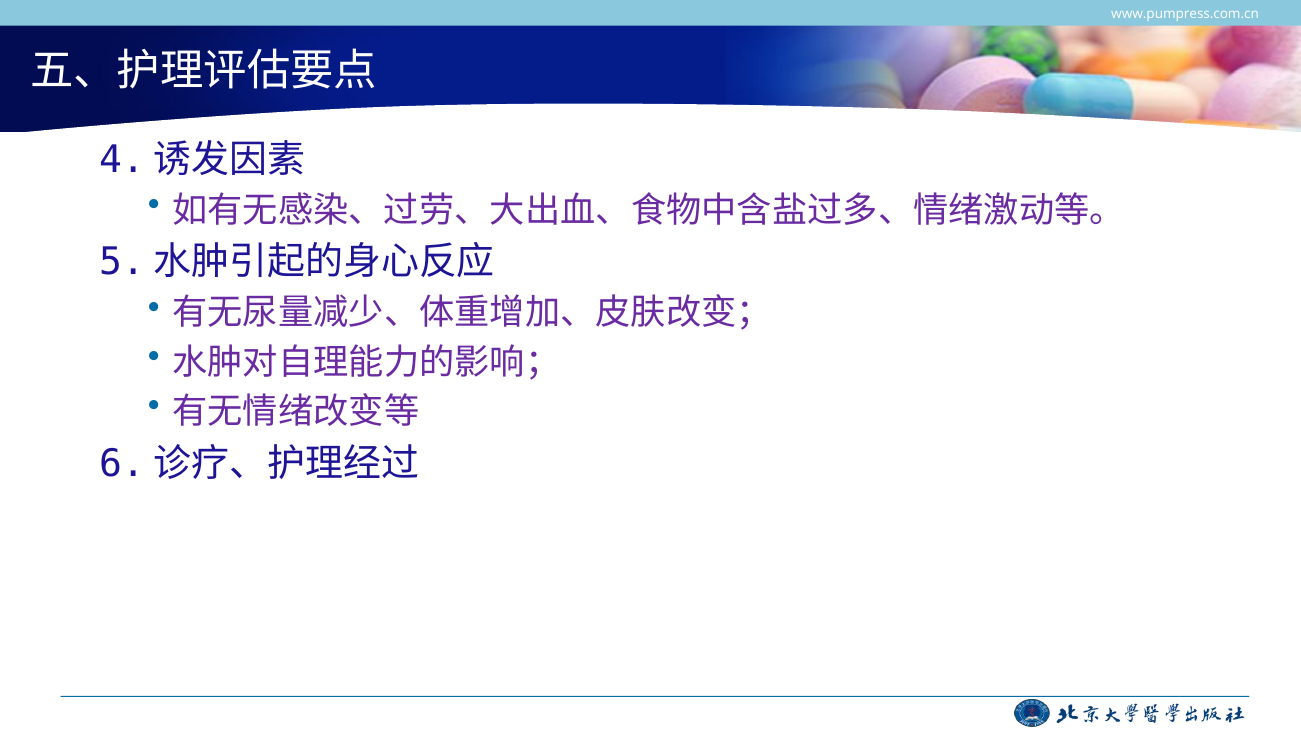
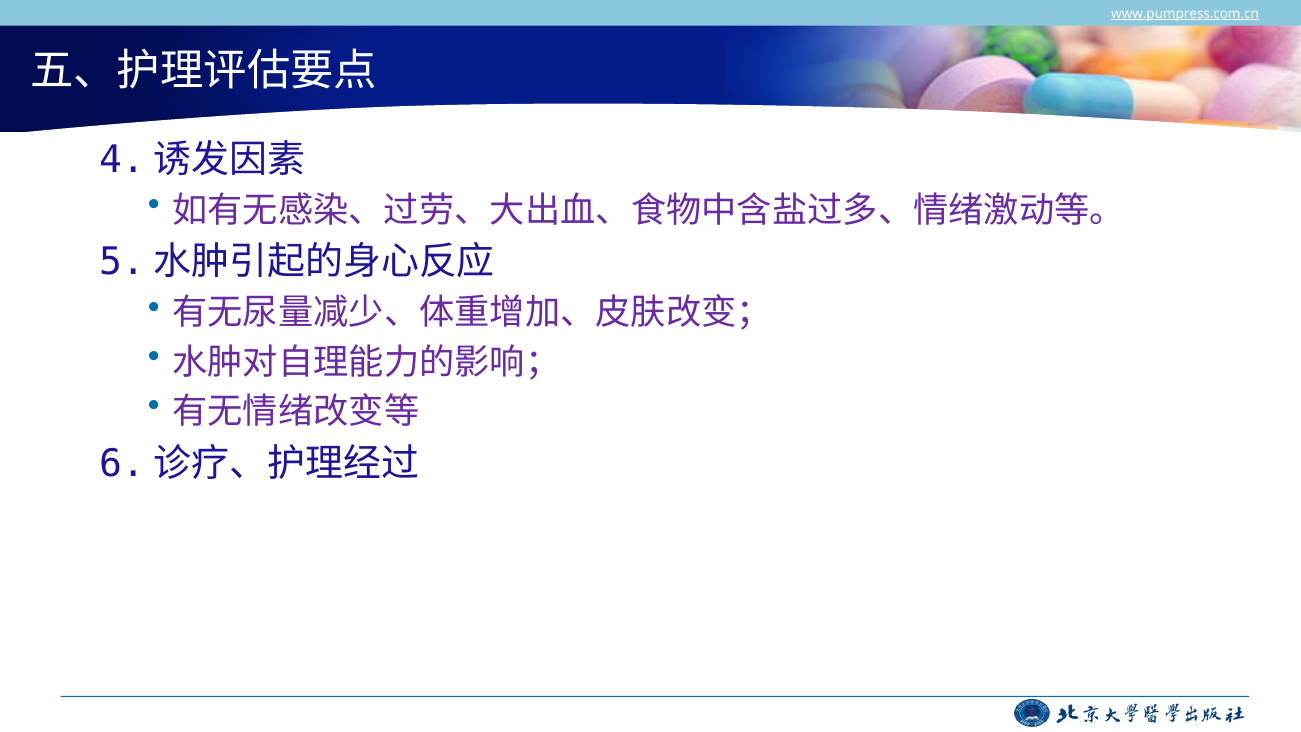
www.pumpress.com.cn underline: none -> present
